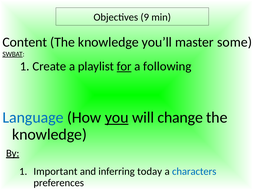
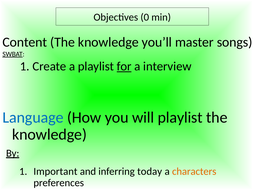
9: 9 -> 0
some: some -> songs
following: following -> interview
you underline: present -> none
will change: change -> playlist
characters colour: blue -> orange
